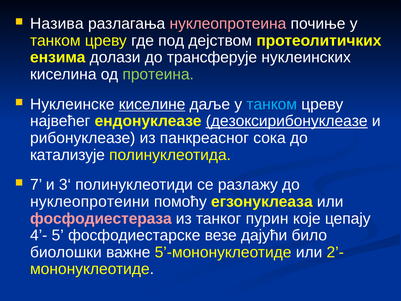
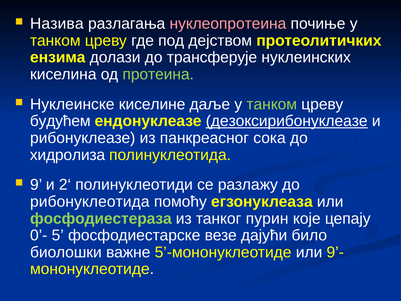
киселине underline: present -> none
танком at (272, 104) colour: light blue -> light green
највећег: највећег -> будућем
катализује: катализује -> хидролиза
7: 7 -> 9
3‘: 3‘ -> 2‘
нуклеопротеини: нуклеопротеини -> рибонуклеотида
фосфодиестераза colour: pink -> light green
4’-: 4’- -> 0’-
2’-: 2’- -> 9’-
